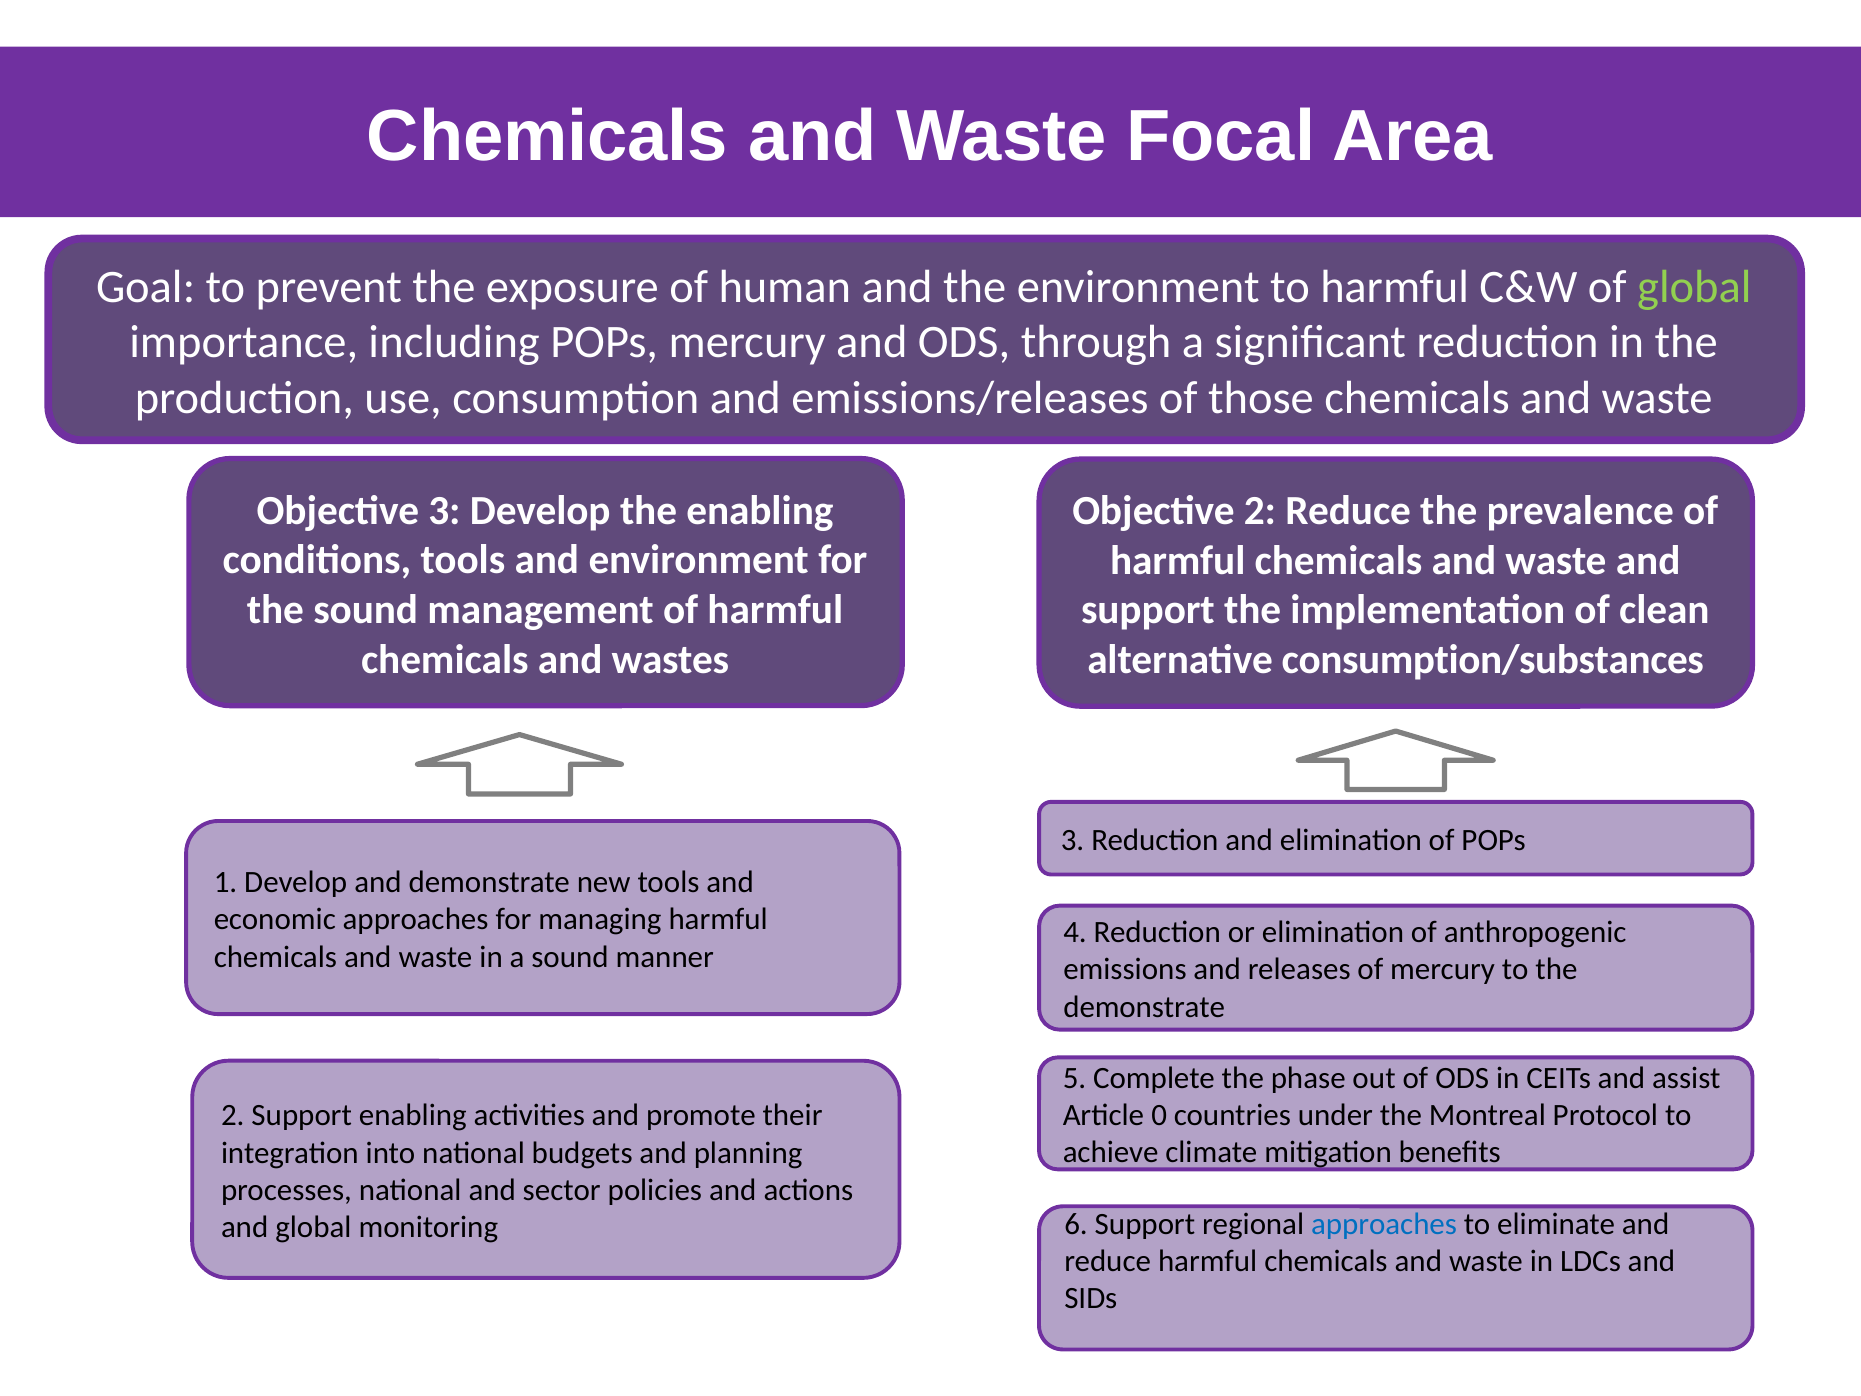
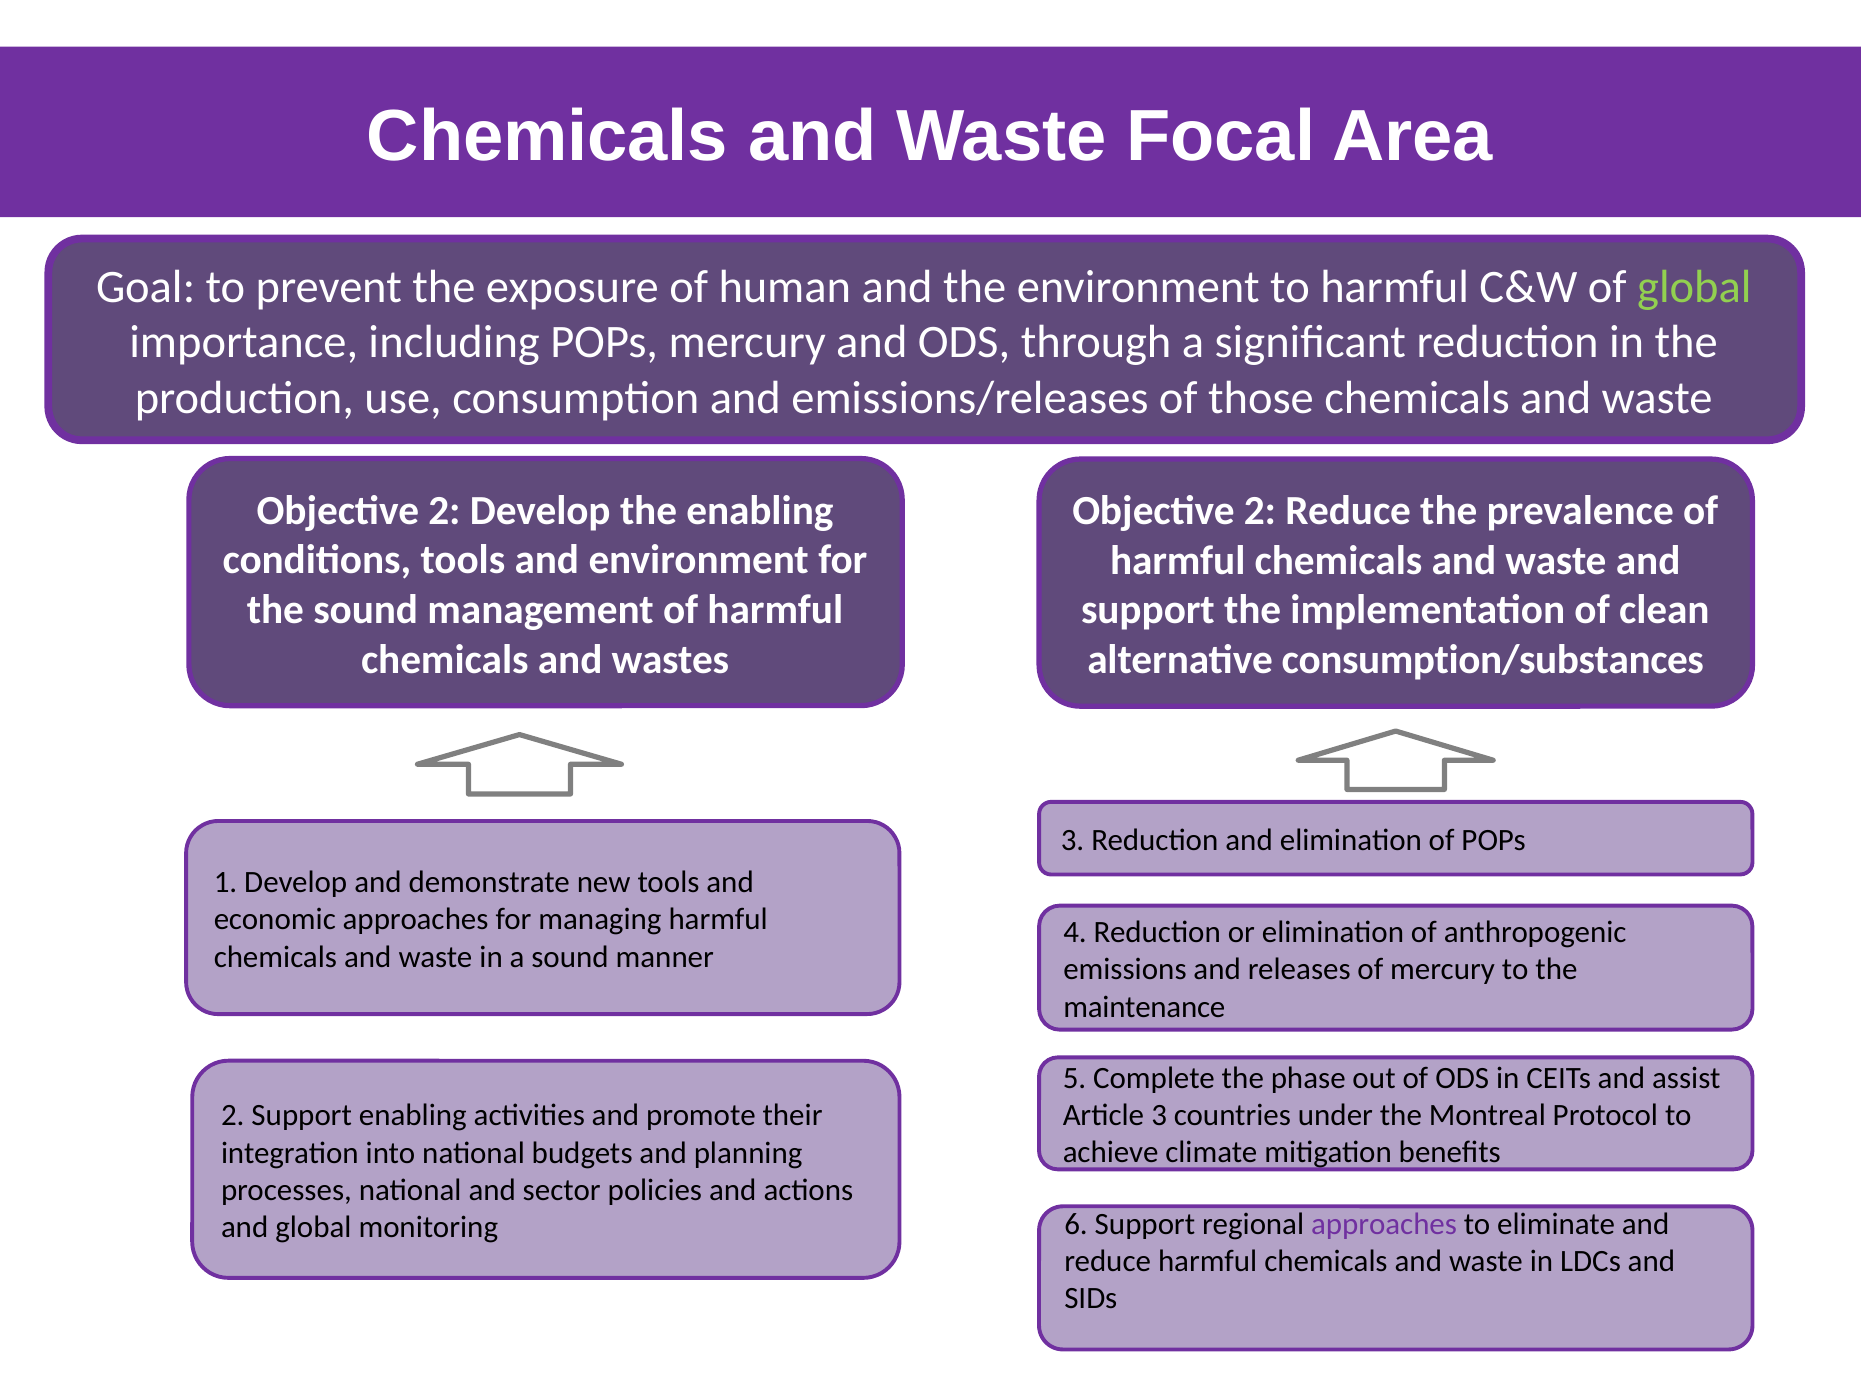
3 at (444, 510): 3 -> 2
demonstrate at (1144, 1007): demonstrate -> maintenance
Article 0: 0 -> 3
approaches at (1384, 1224) colour: blue -> purple
